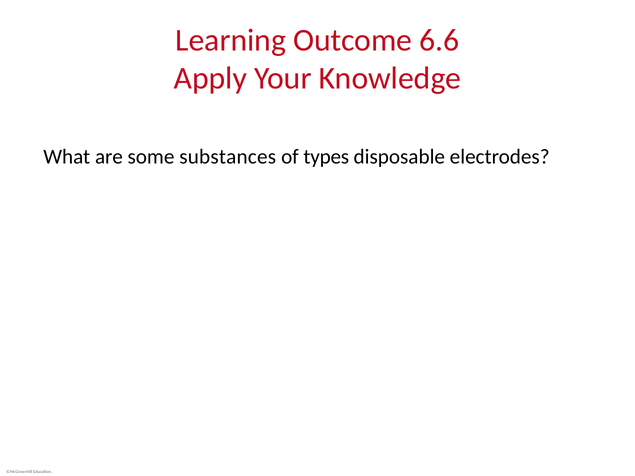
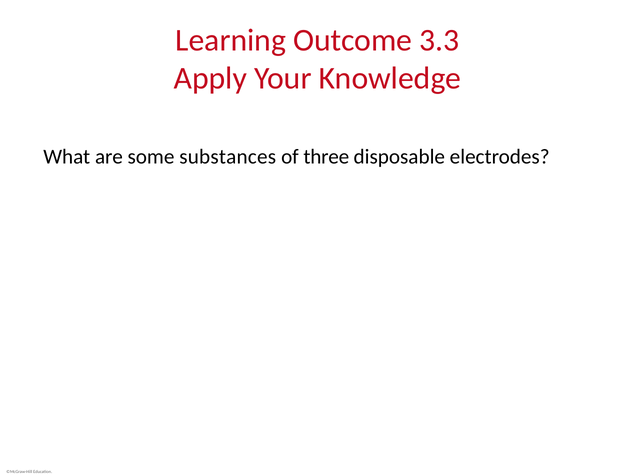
6.6: 6.6 -> 3.3
types: types -> three
